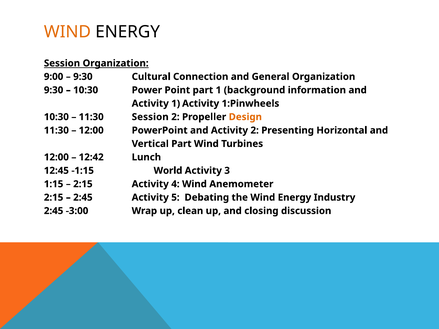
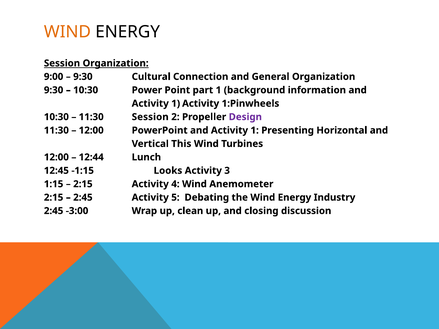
Design colour: orange -> purple
PowerPoint and Activity 2: 2 -> 1
Vertical Part: Part -> This
12:42: 12:42 -> 12:44
World: World -> Looks
